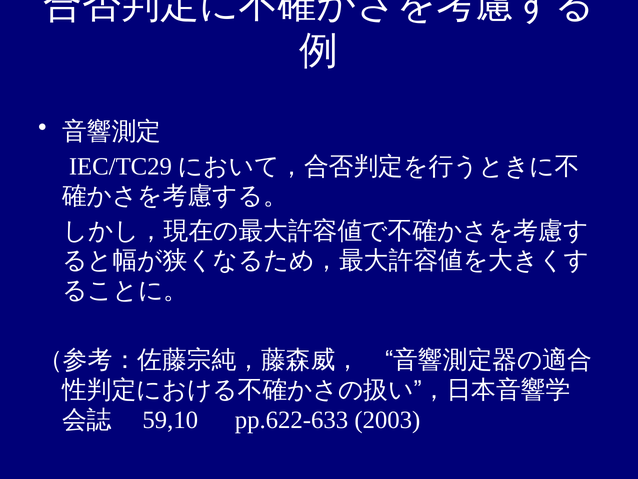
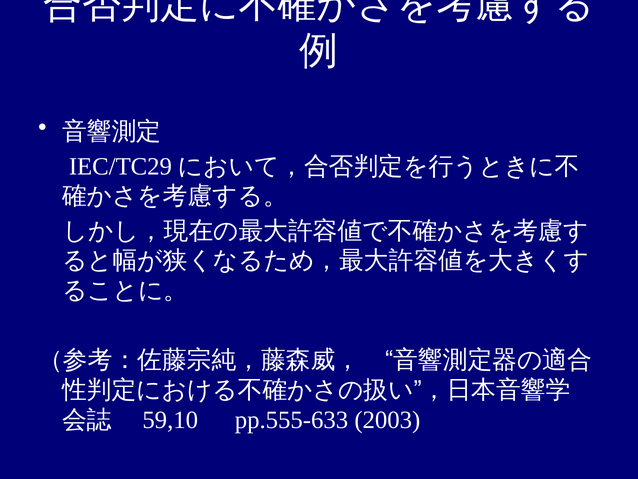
pp.622-633: pp.622-633 -> pp.555-633
